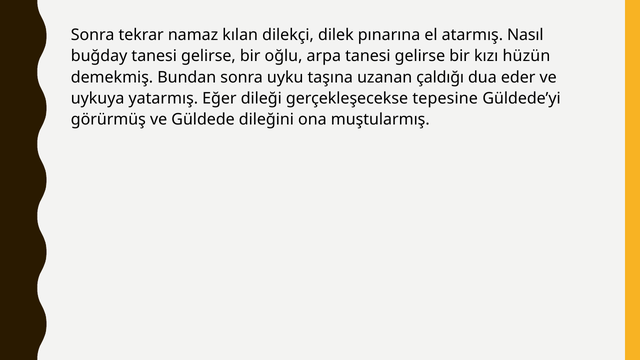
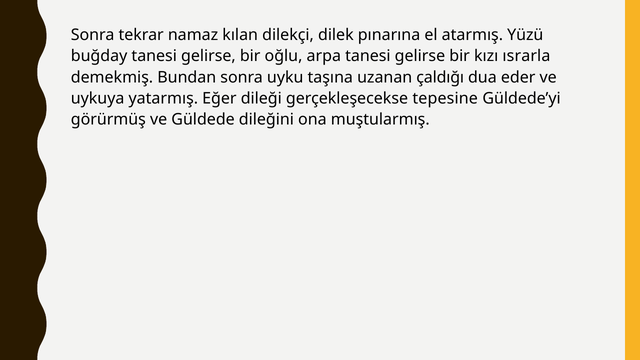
Nasıl: Nasıl -> Yüzü
hüzün: hüzün -> ısrarla
